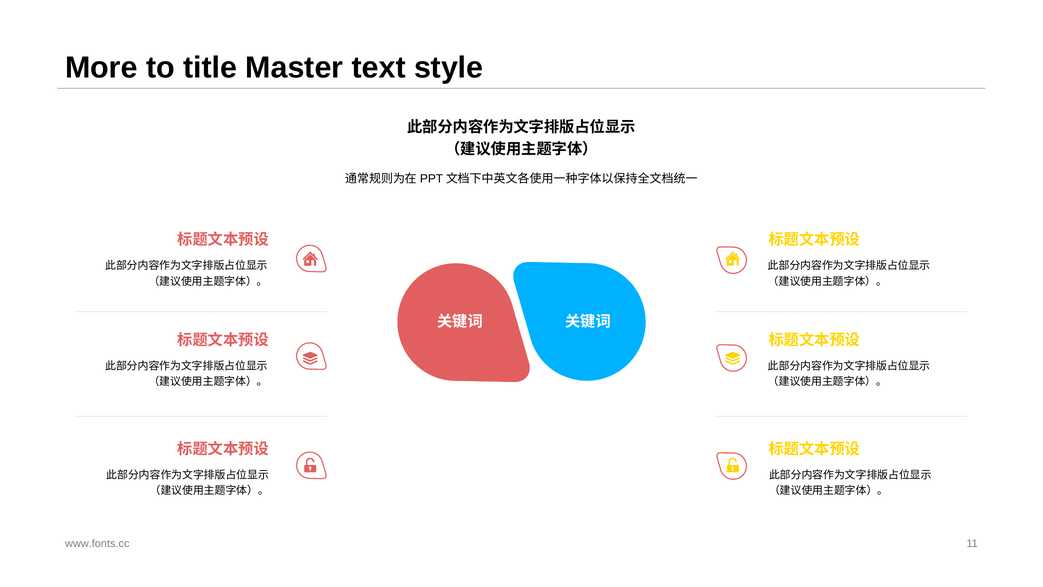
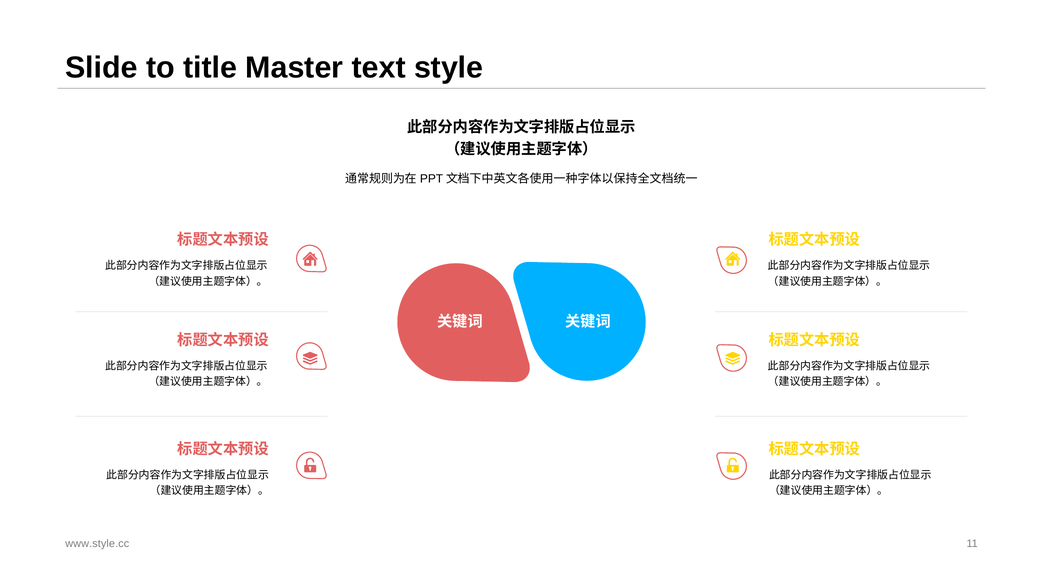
More: More -> Slide
www.fonts.cc: www.fonts.cc -> www.style.cc
